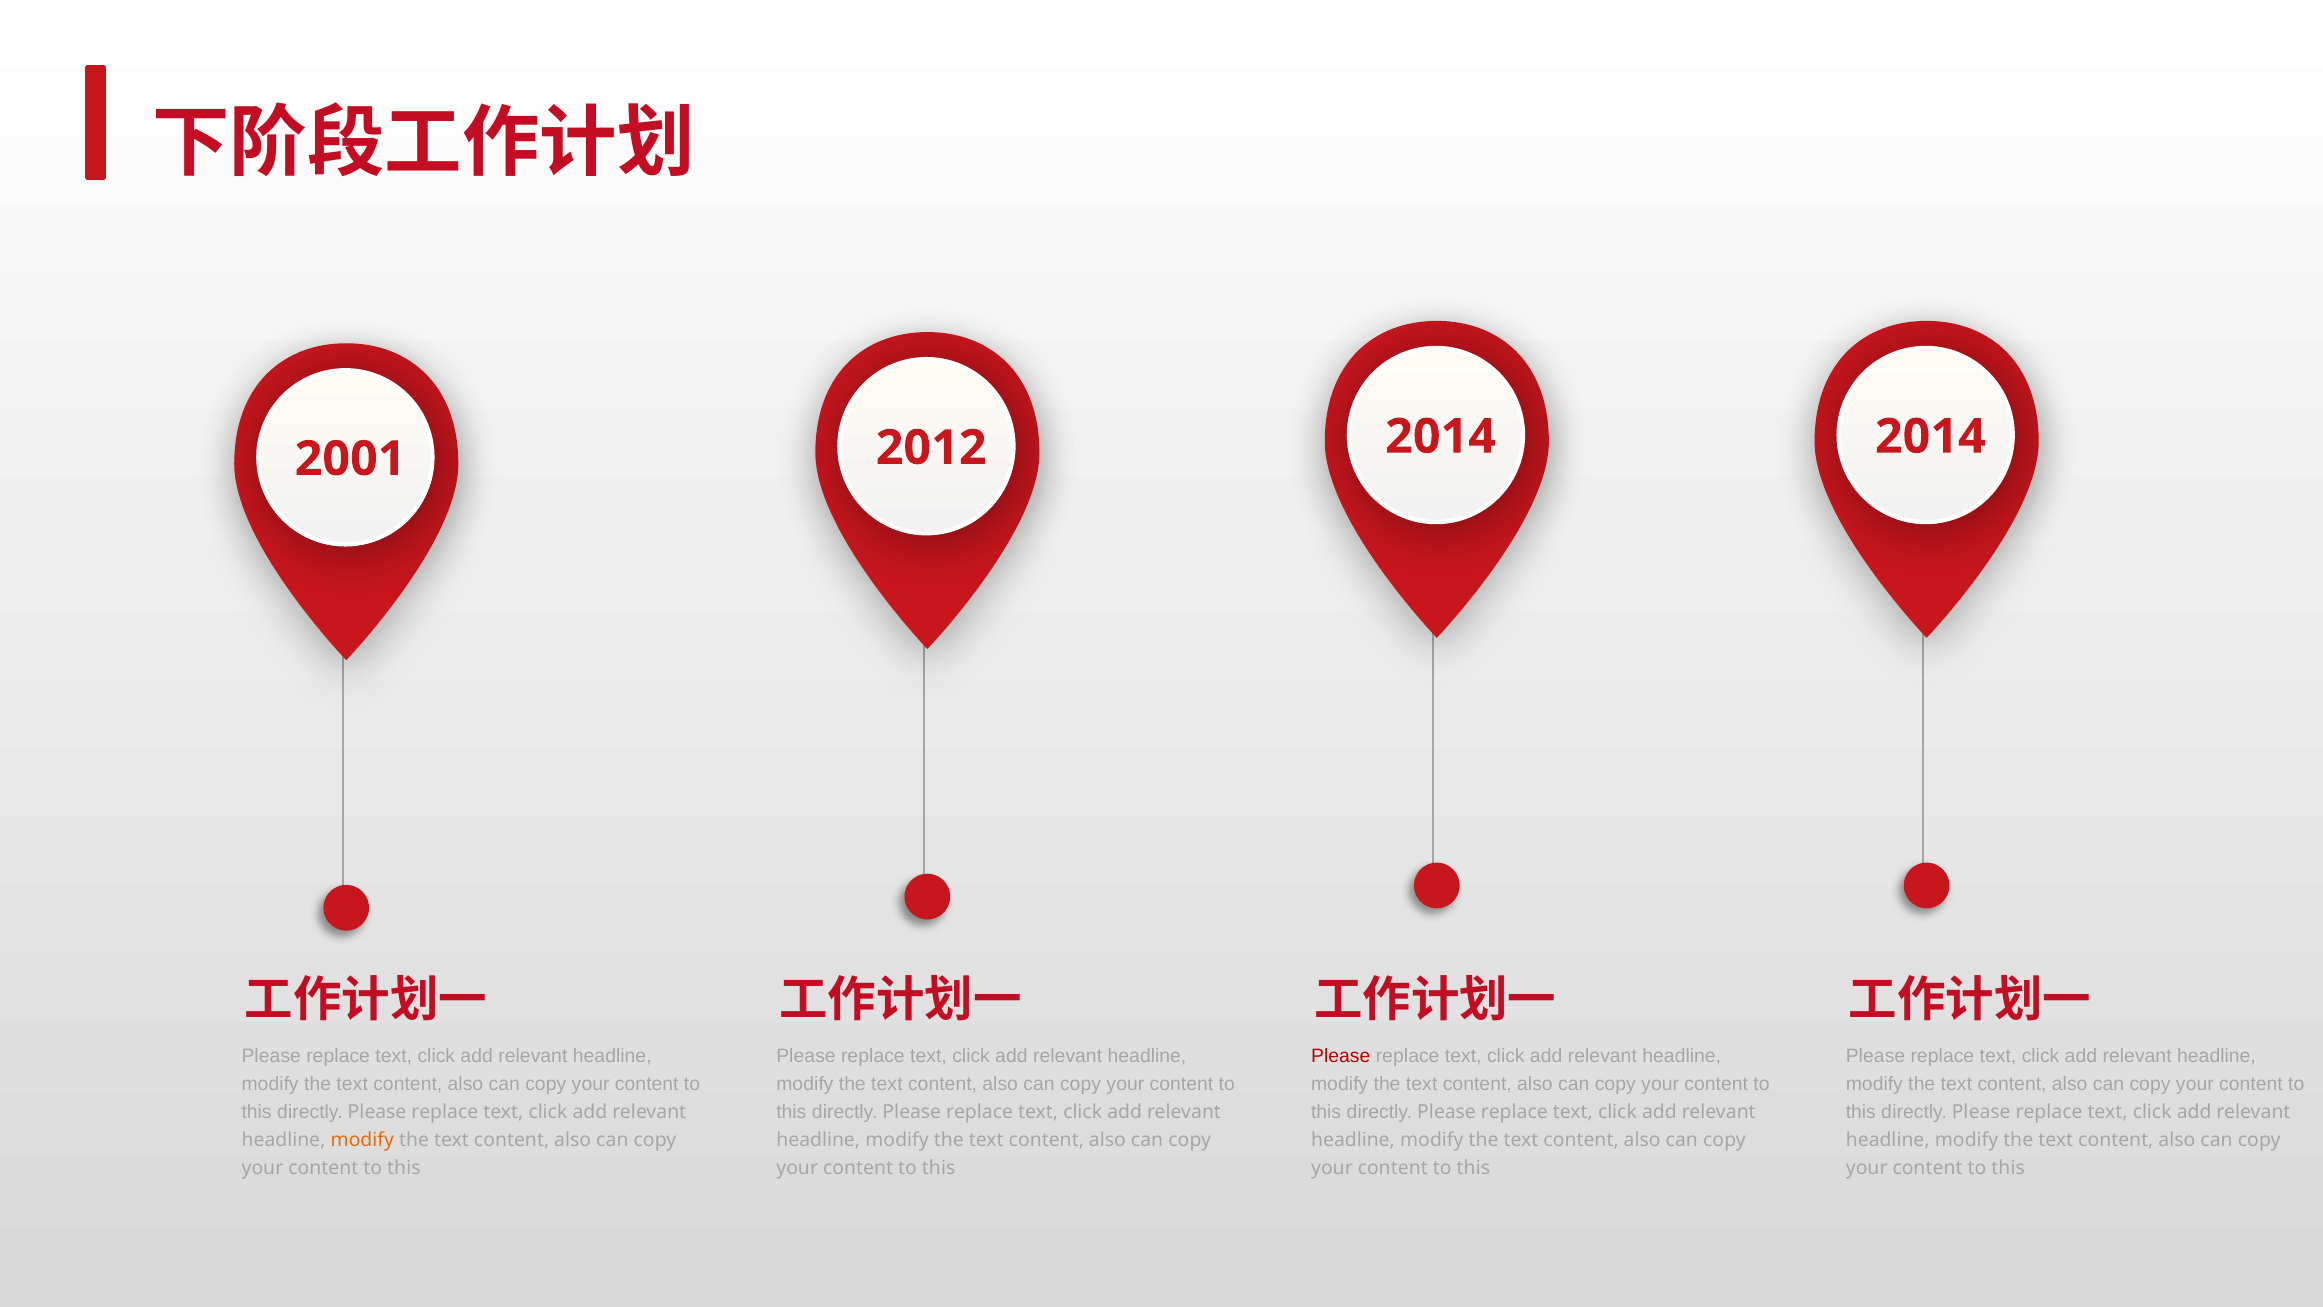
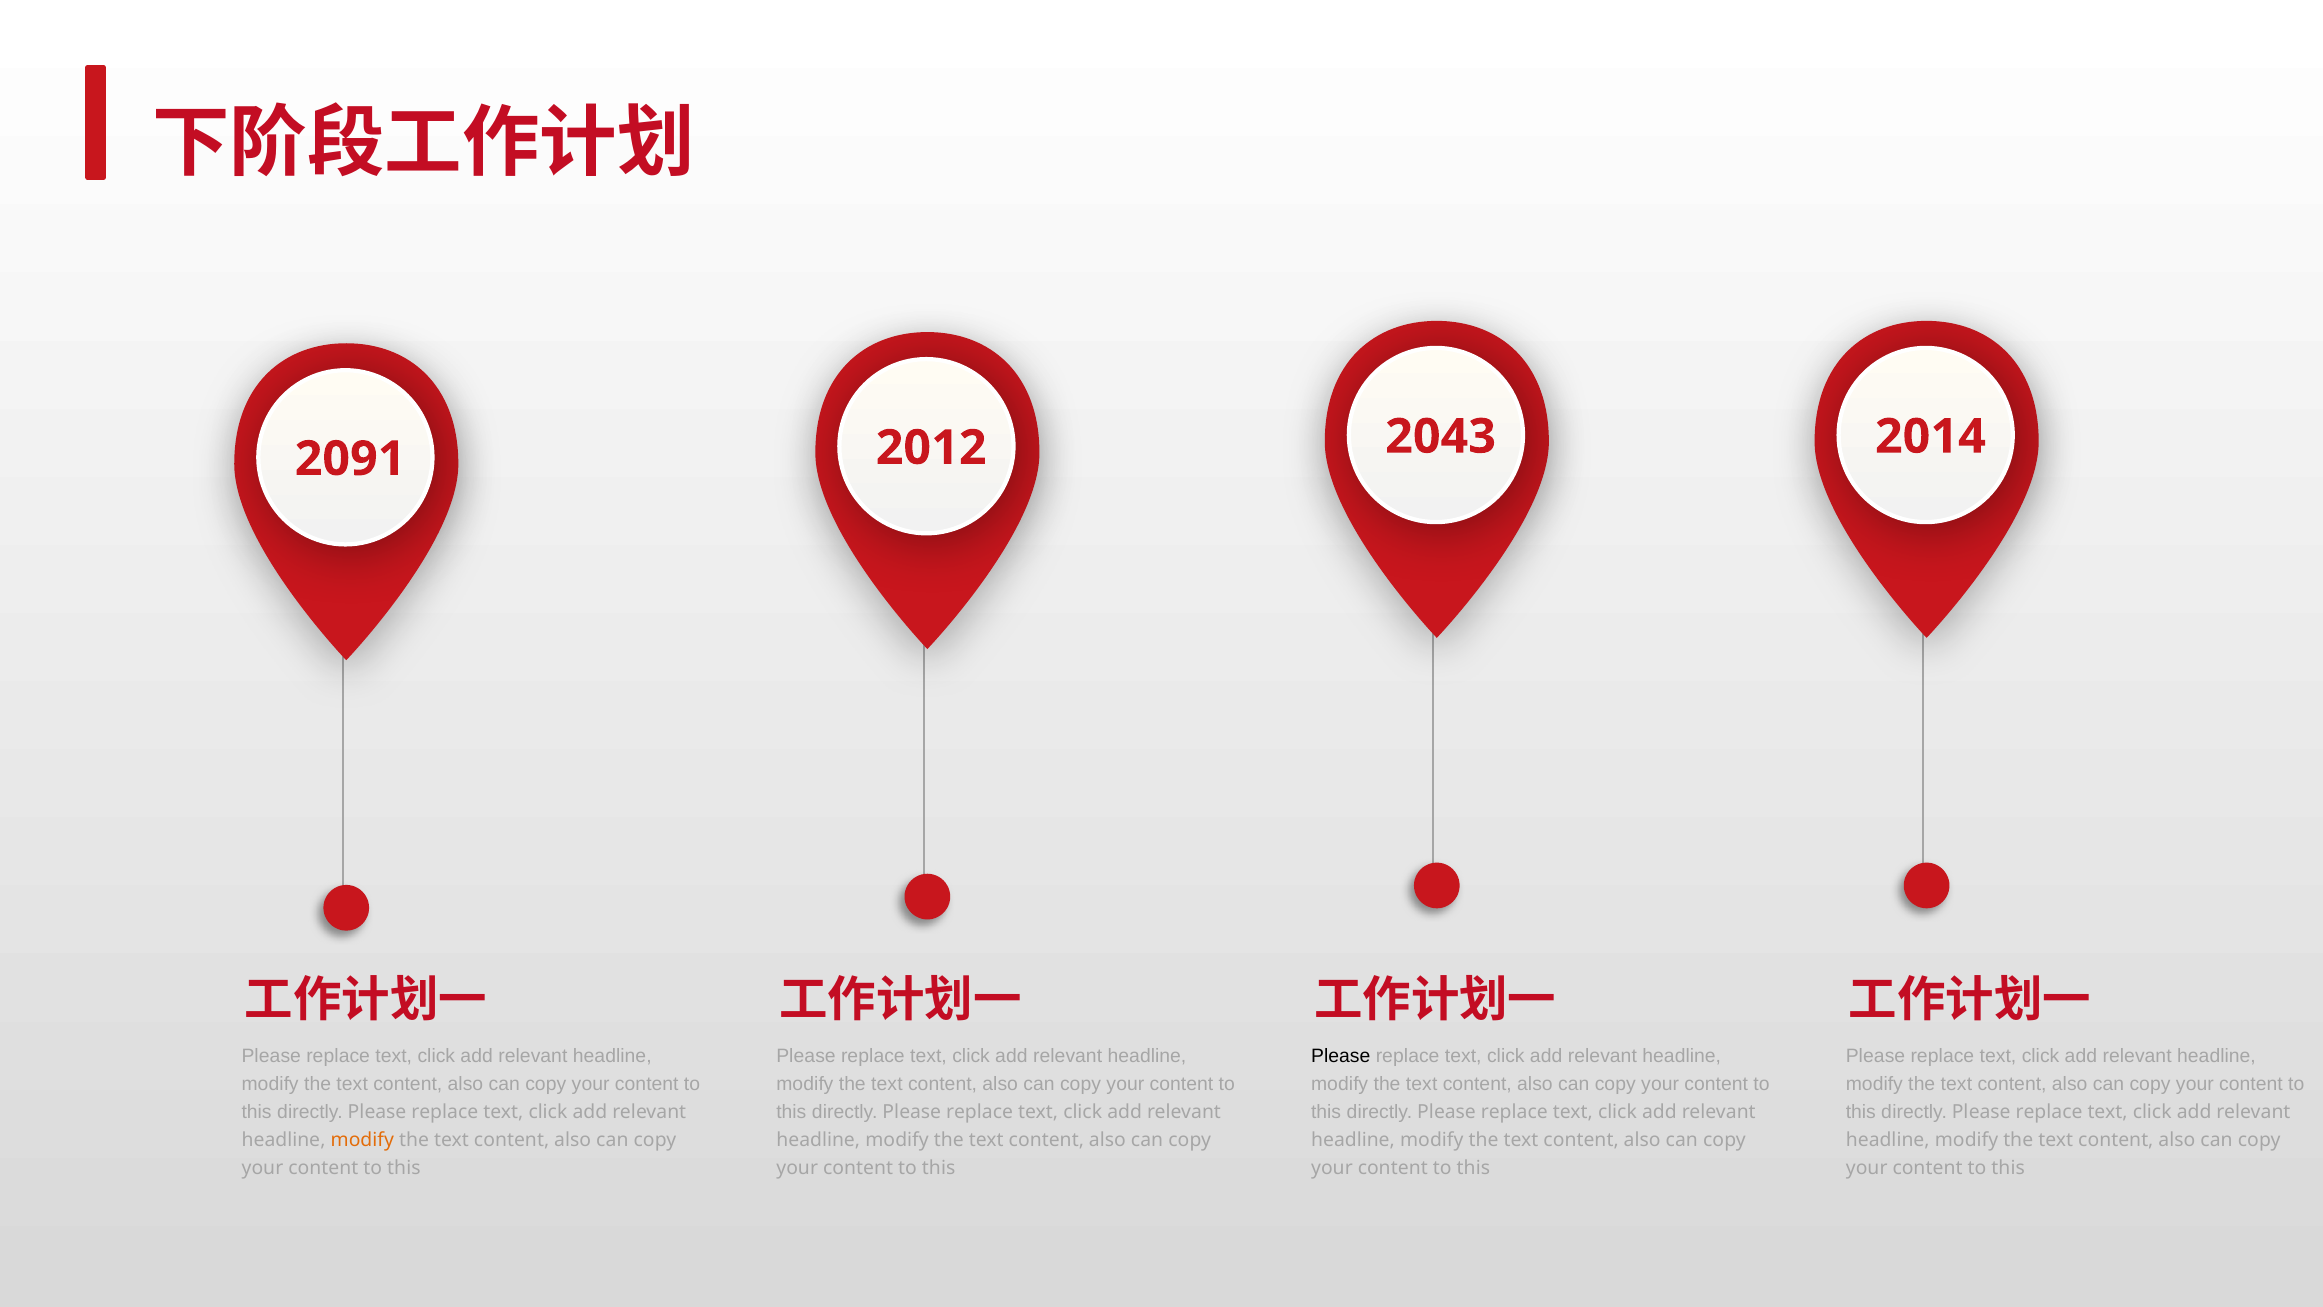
2001: 2001 -> 2091
2012 2014: 2014 -> 2043
Please at (1341, 1056) colour: red -> black
